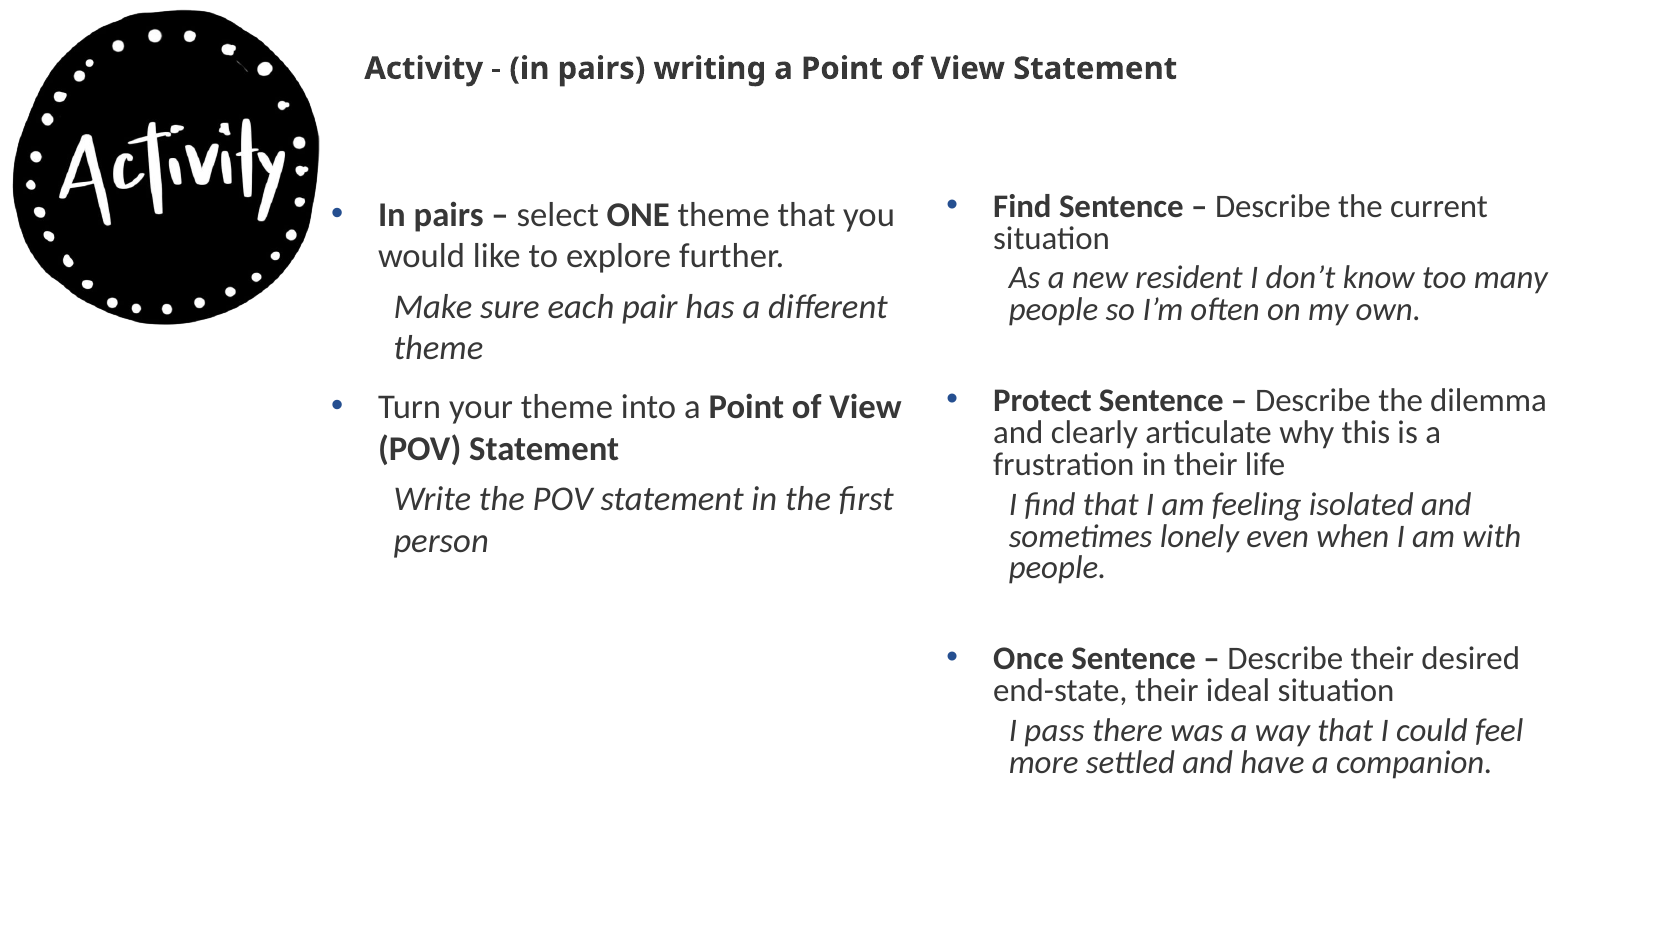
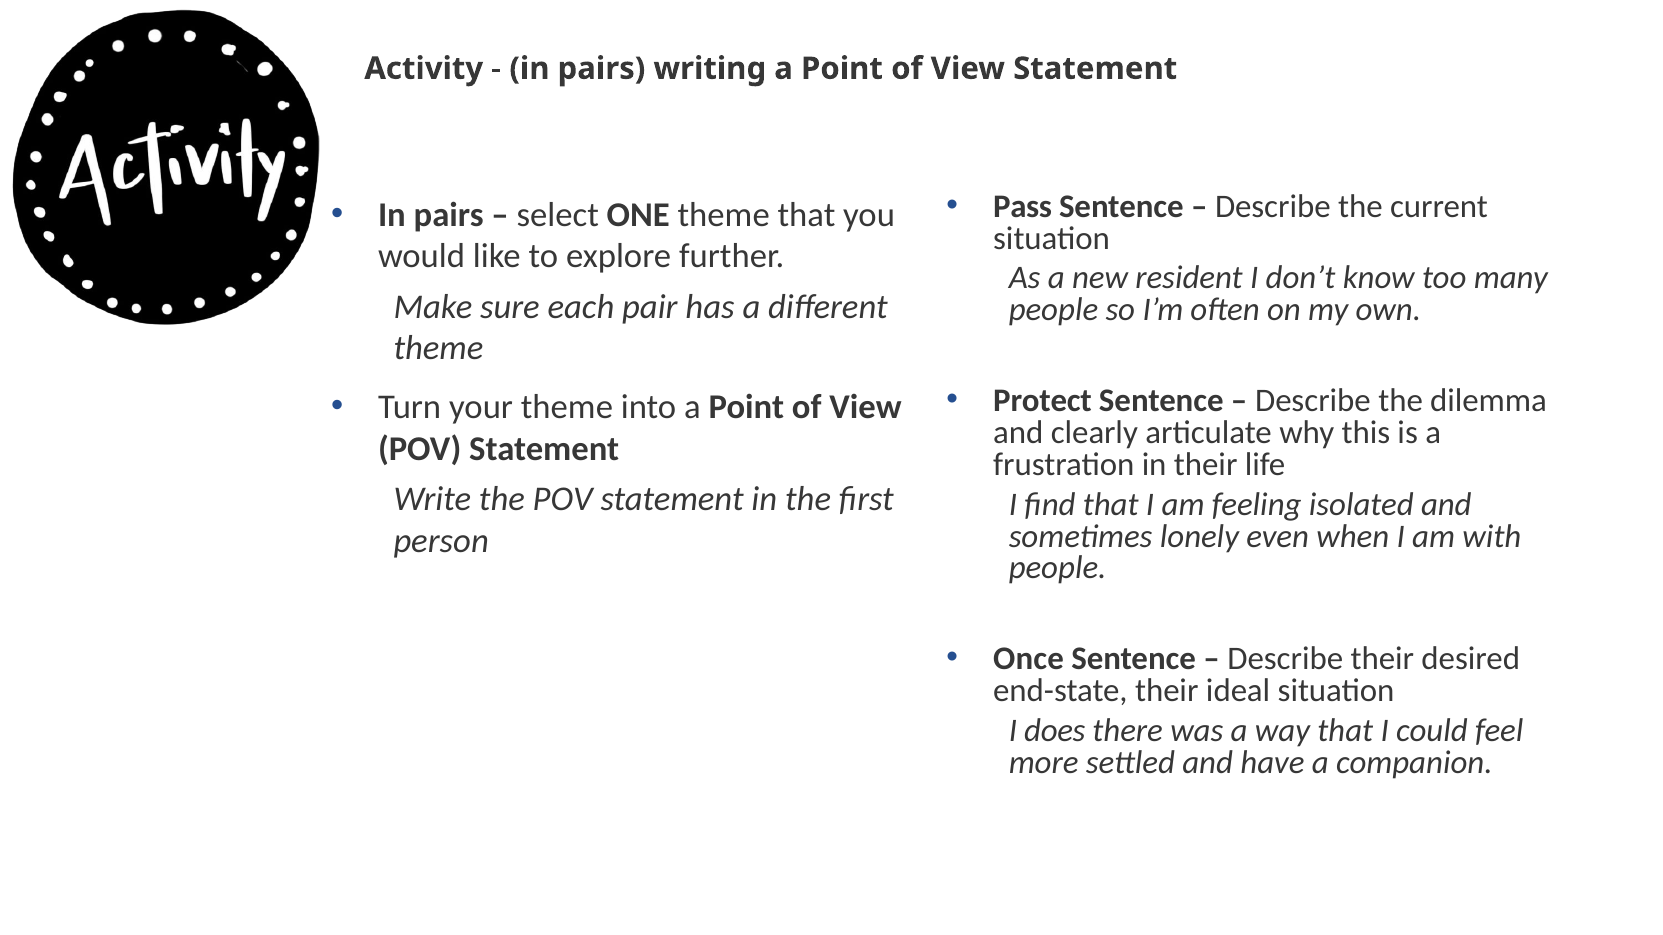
Find at (1022, 206): Find -> Pass
pass: pass -> does
